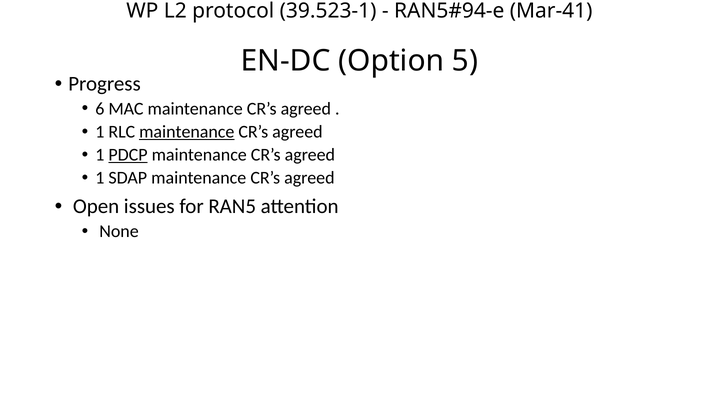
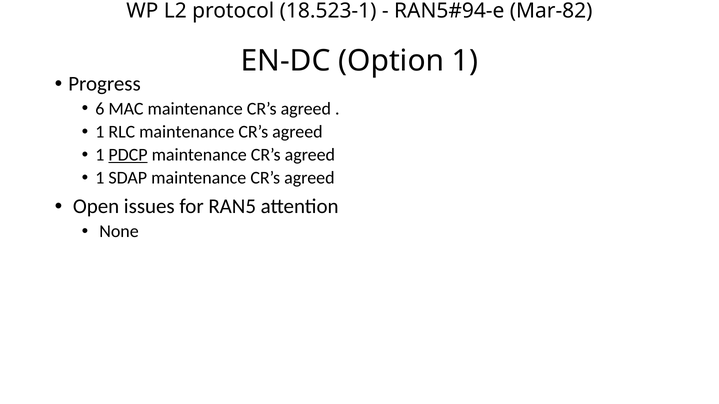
39.523-1: 39.523-1 -> 18.523-1
Mar-41: Mar-41 -> Mar-82
Option 5: 5 -> 1
maintenance at (187, 132) underline: present -> none
